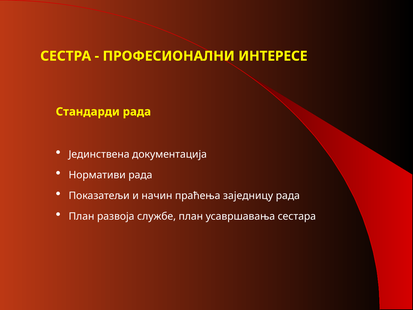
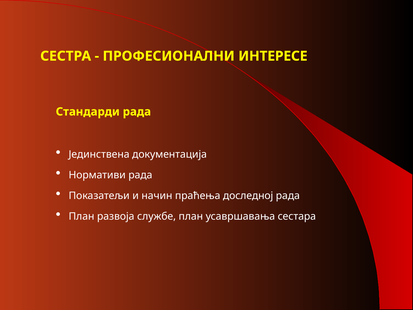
заједницу: заједницу -> доследној
